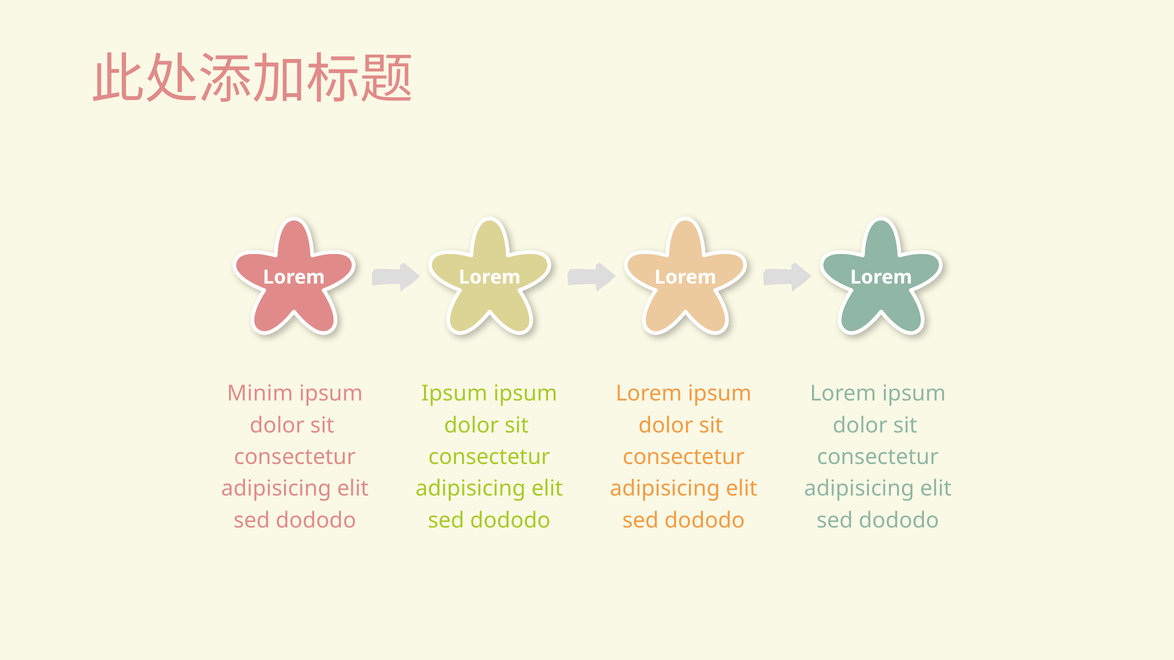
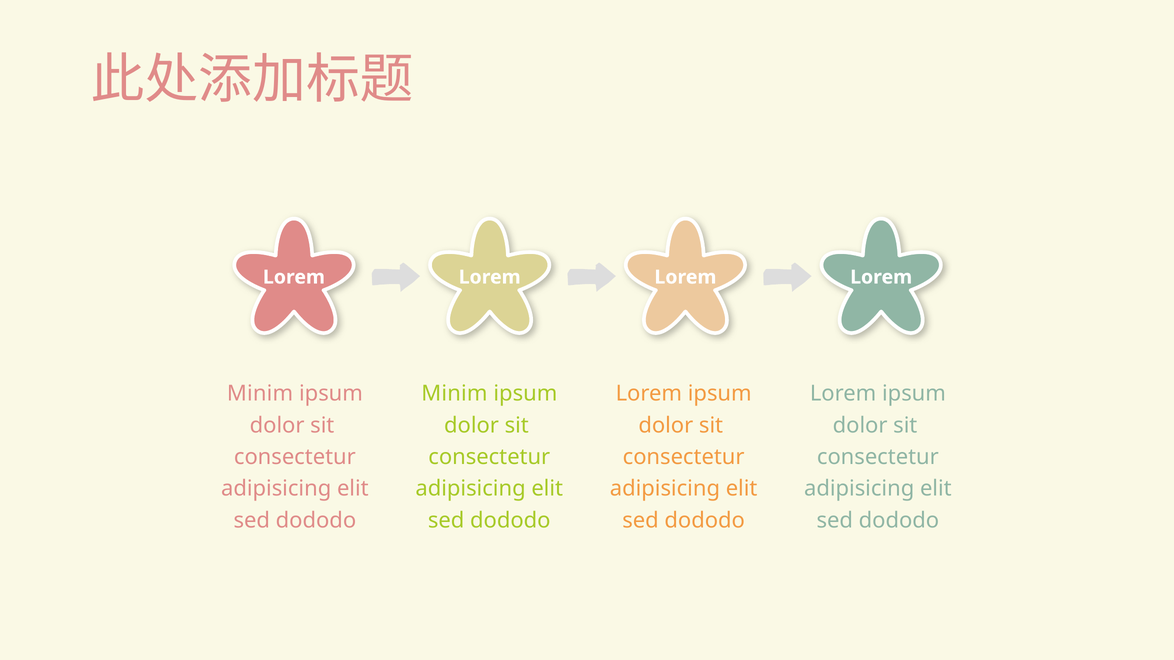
Ipsum at (454, 394): Ipsum -> Minim
